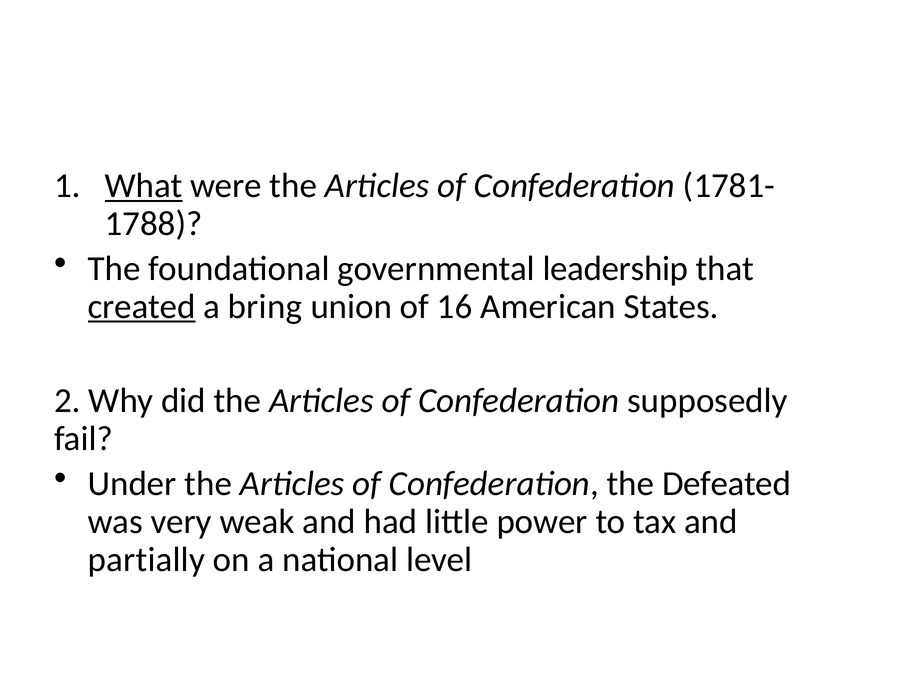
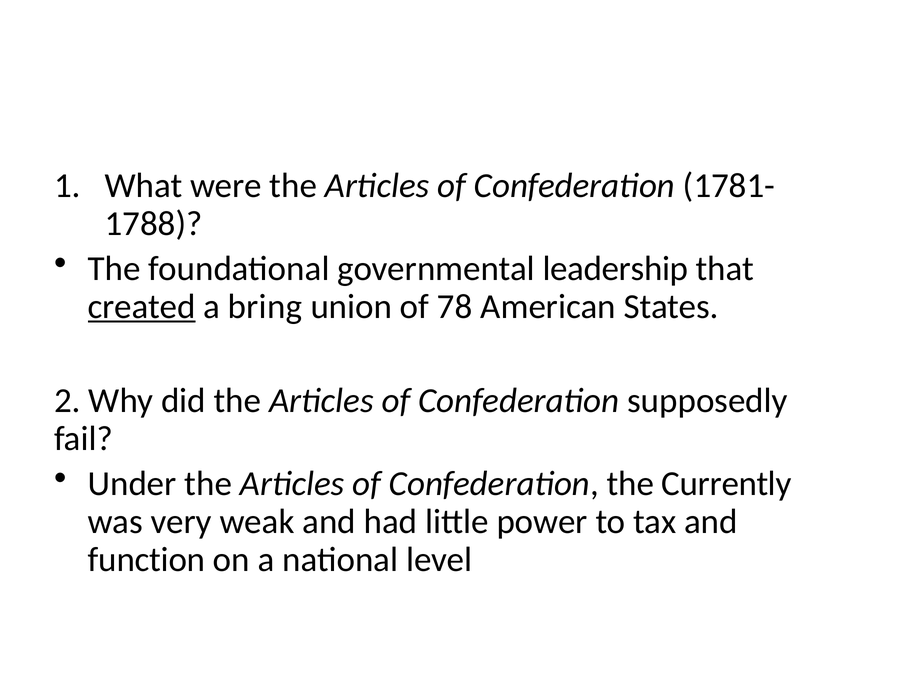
What underline: present -> none
16: 16 -> 78
Defeated: Defeated -> Currently
partially: partially -> function
